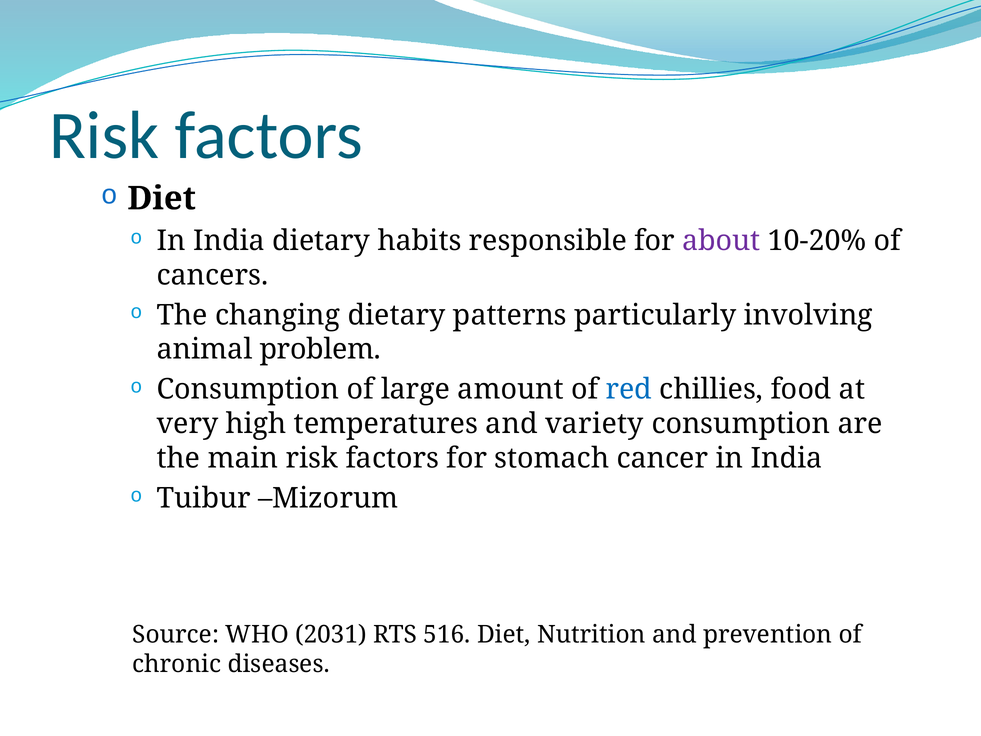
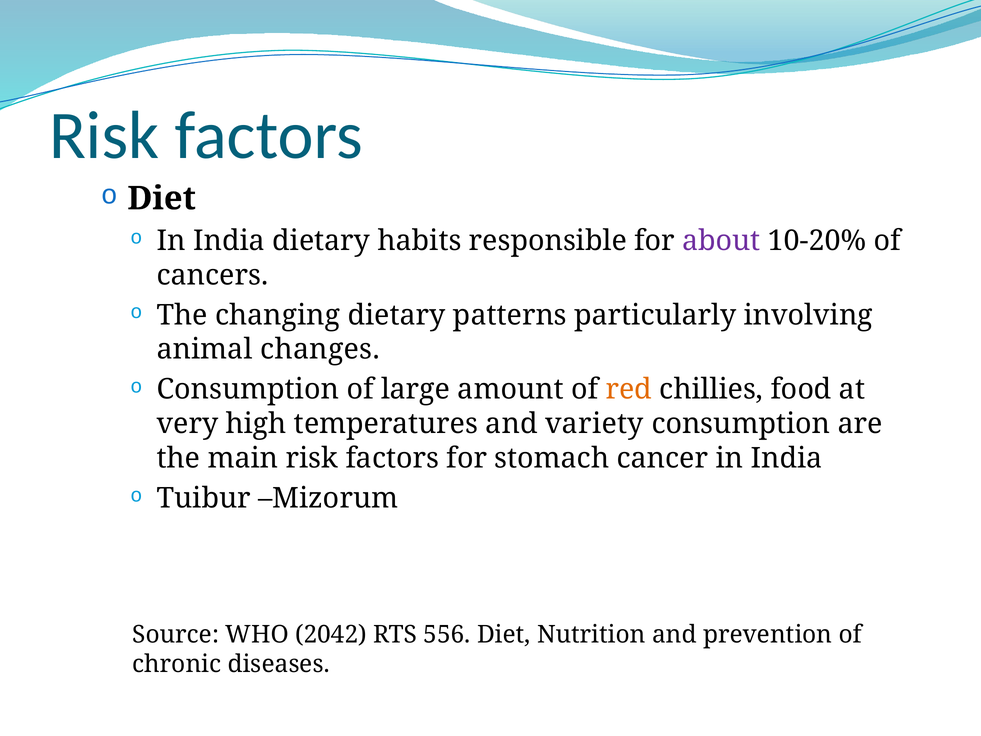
problem: problem -> changes
red colour: blue -> orange
2031: 2031 -> 2042
516: 516 -> 556
